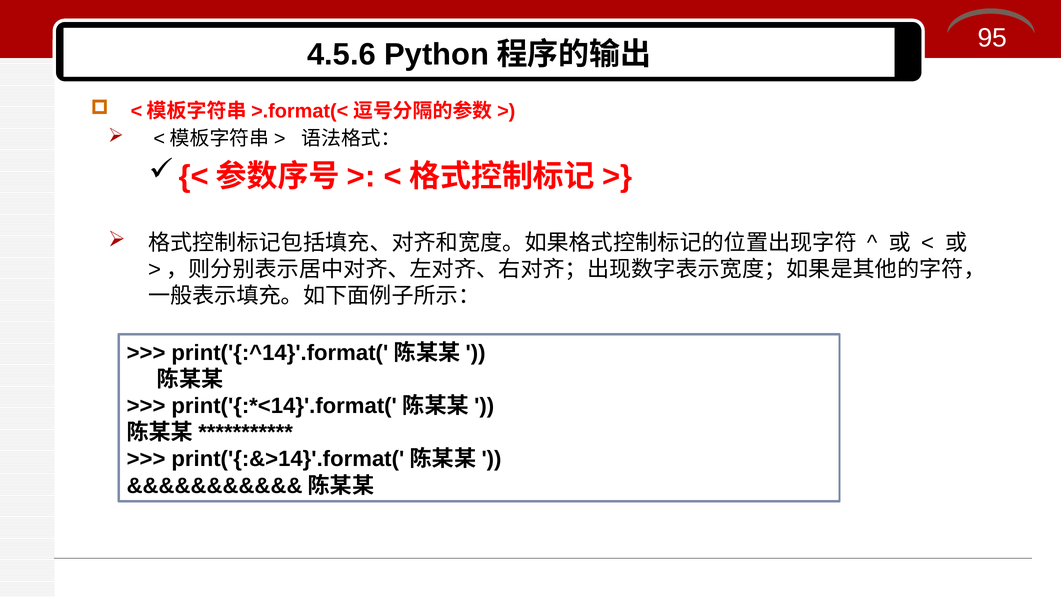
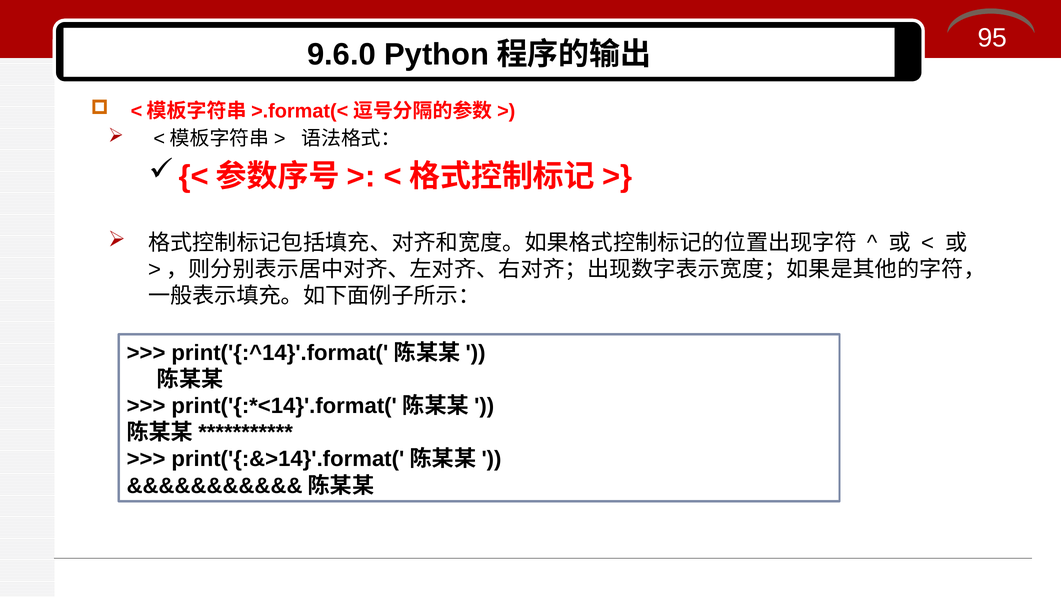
4.5.6: 4.5.6 -> 9.6.0
